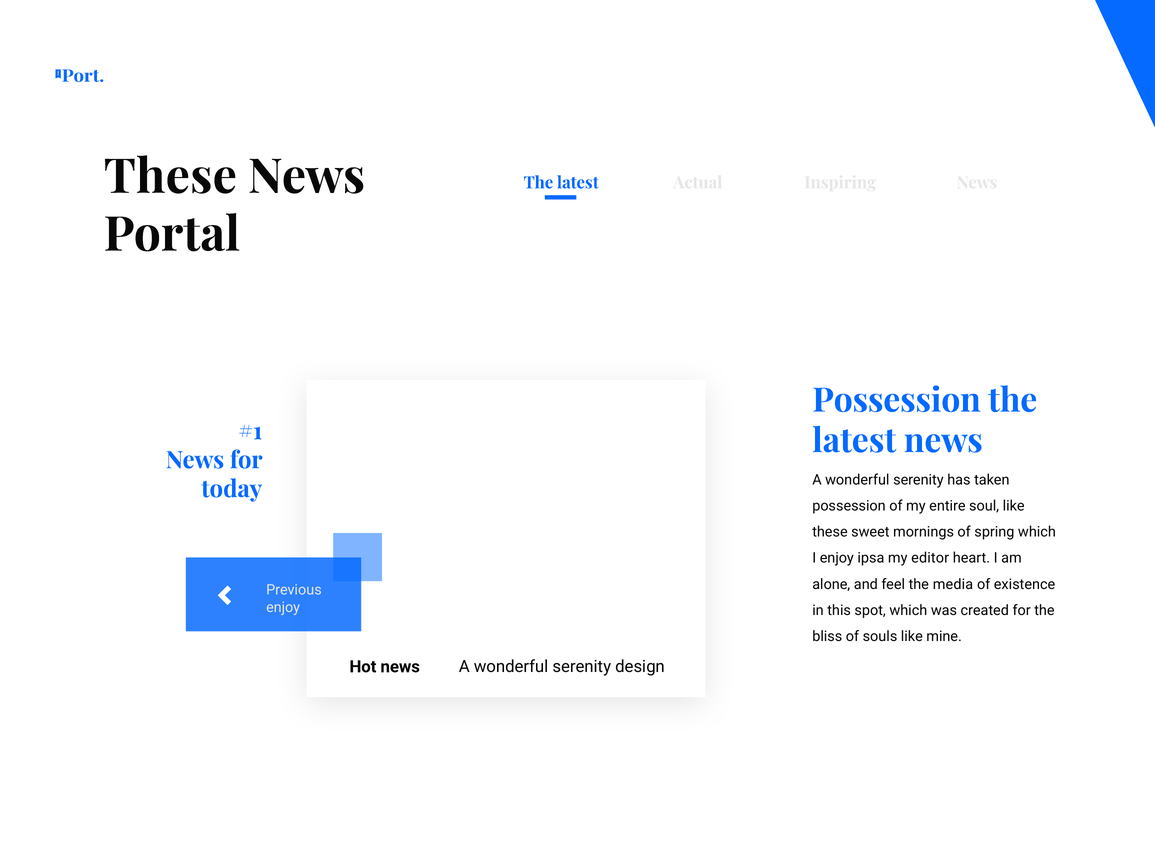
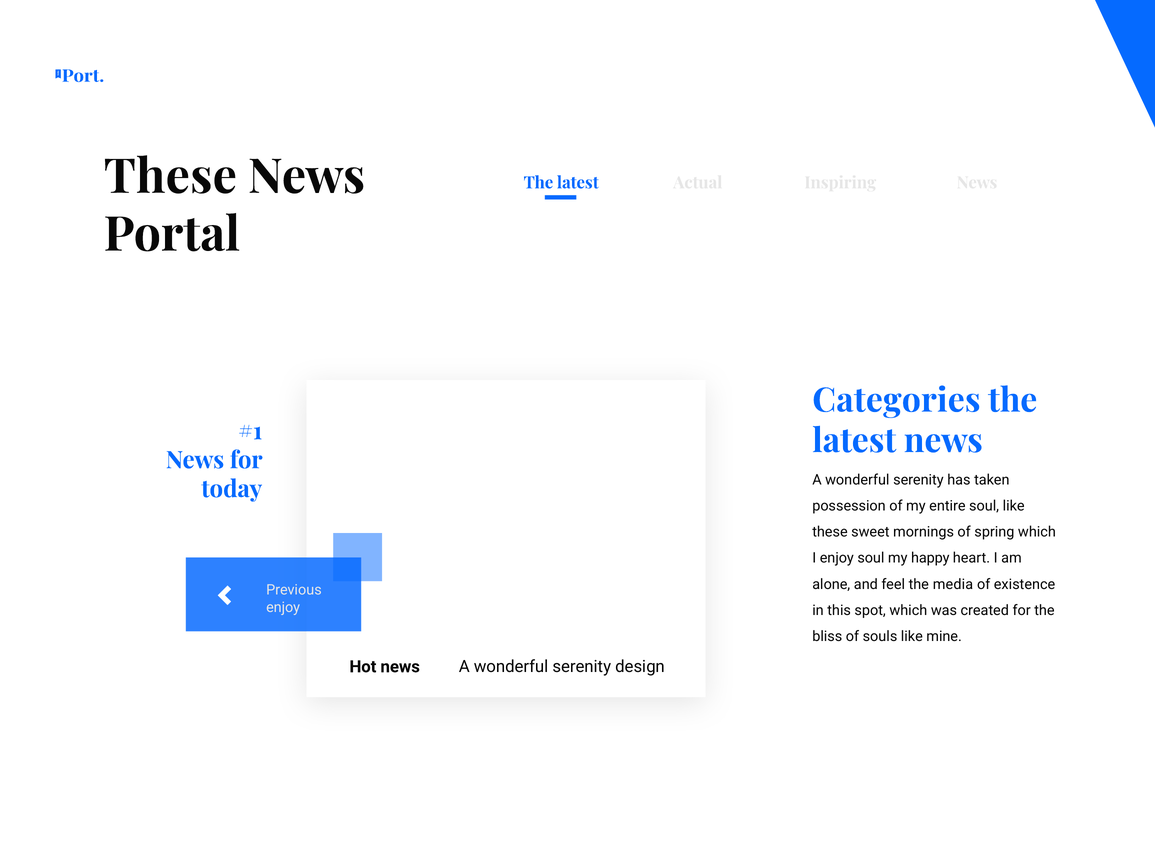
Possession at (897, 400): Possession -> Categories
enjoy ipsa: ipsa -> soul
editor: editor -> happy
